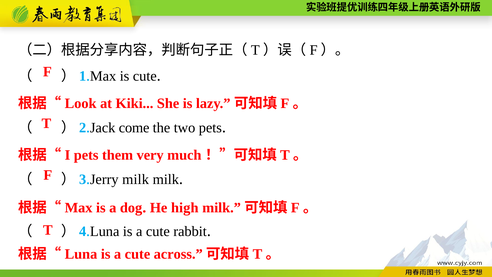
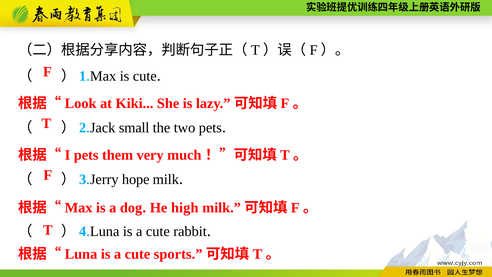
come: come -> small
milk at (136, 179): milk -> hope
across: across -> sports
